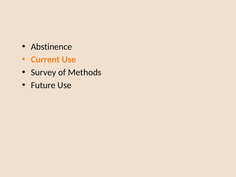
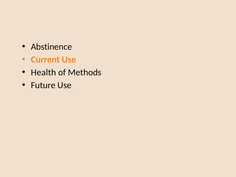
Survey: Survey -> Health
